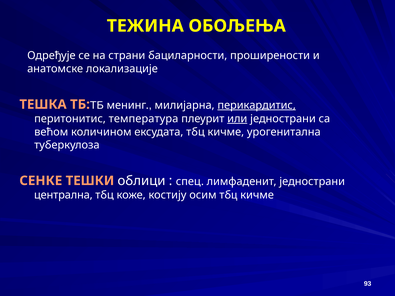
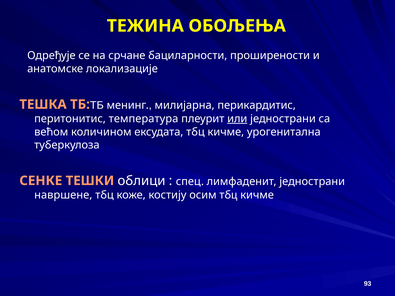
страни: страни -> срчане
перикардитис underline: present -> none
централна: централна -> навршене
